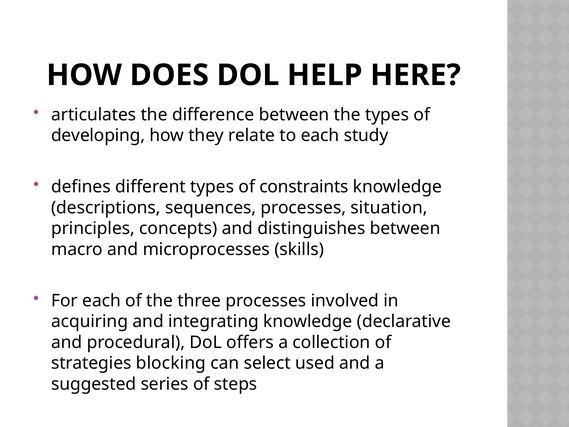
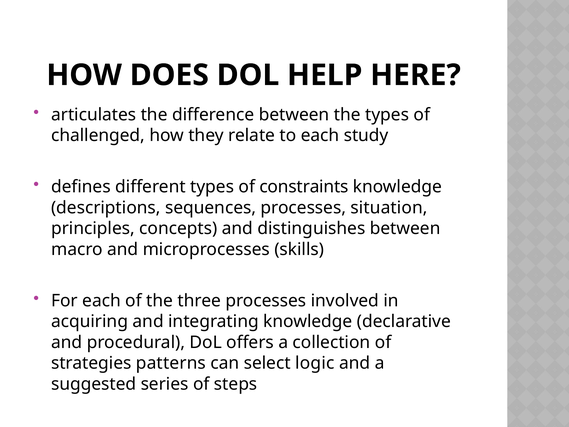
developing: developing -> challenged
blocking: blocking -> patterns
used: used -> logic
